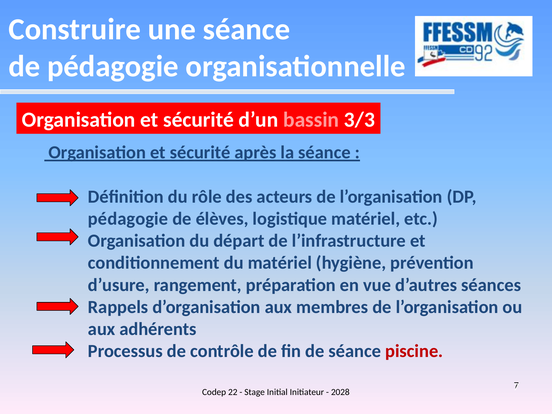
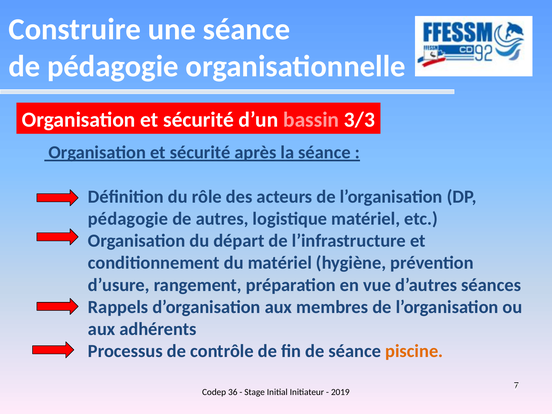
élèves: élèves -> autres
piscine colour: red -> orange
22: 22 -> 36
2028: 2028 -> 2019
